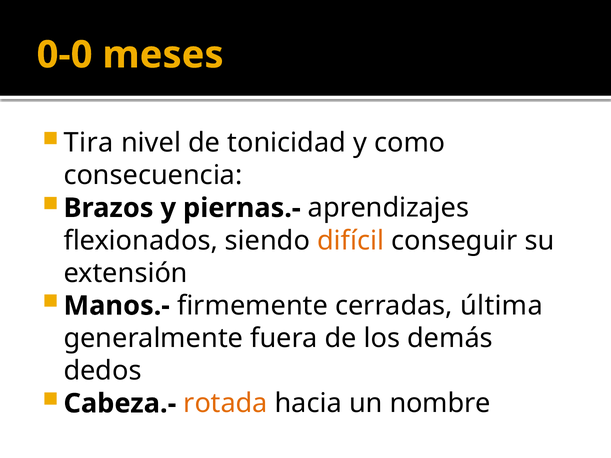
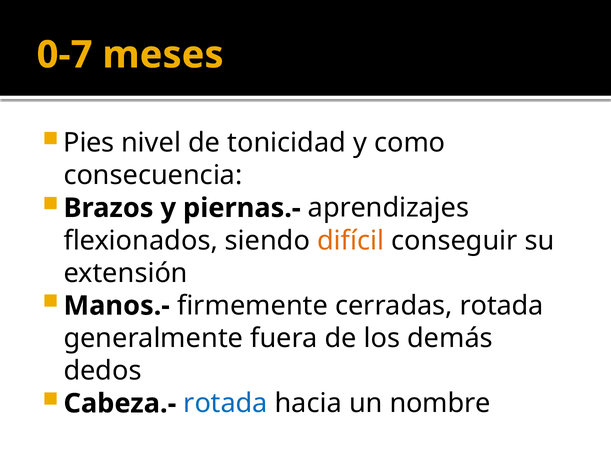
0-0: 0-0 -> 0-7
Tira: Tira -> Pies
cerradas última: última -> rotada
rotada at (226, 404) colour: orange -> blue
